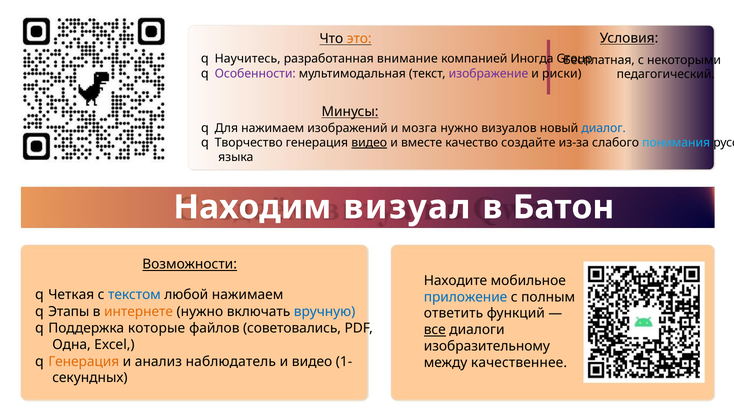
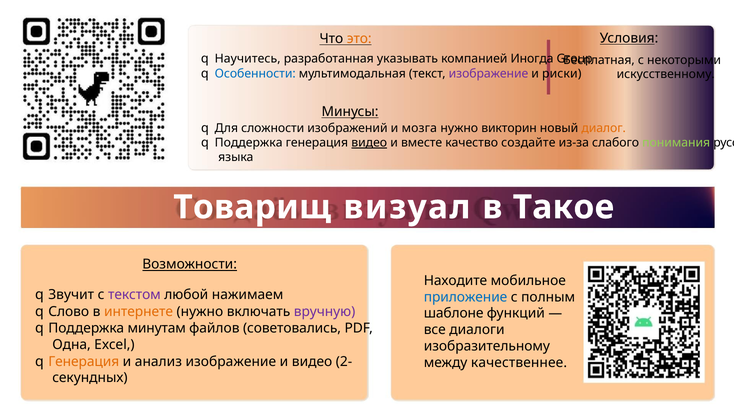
внимание: внимание -> указывать
Особенности colour: purple -> blue
педагогический: педагогический -> искусственному
Для нажимаем: нажимаем -> сложности
визуалов: визуалов -> викторин
диалог colour: blue -> orange
Творчество at (249, 143): Творчество -> Поддержка
понимания colour: light blue -> light green
Находим: Находим -> Товарищ
Батон: Батон -> Такое
Четкая: Четкая -> Звучит
текстом colour: blue -> purple
Этапы: Этапы -> Слово
вручную colour: blue -> purple
ответить: ответить -> шаблоне
которые: которые -> минутам
все underline: present -> none
анализ наблюдатель: наблюдатель -> изображение
1-: 1- -> 2-
